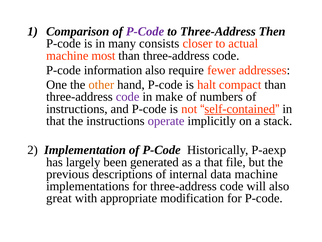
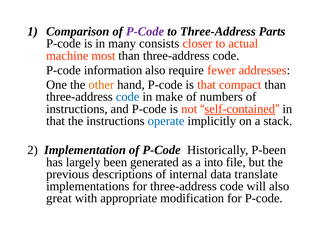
Then: Then -> Parts
is halt: halt -> that
code at (128, 97) colour: purple -> blue
operate colour: purple -> blue
P-aexp: P-aexp -> P-been
a that: that -> into
data machine: machine -> translate
